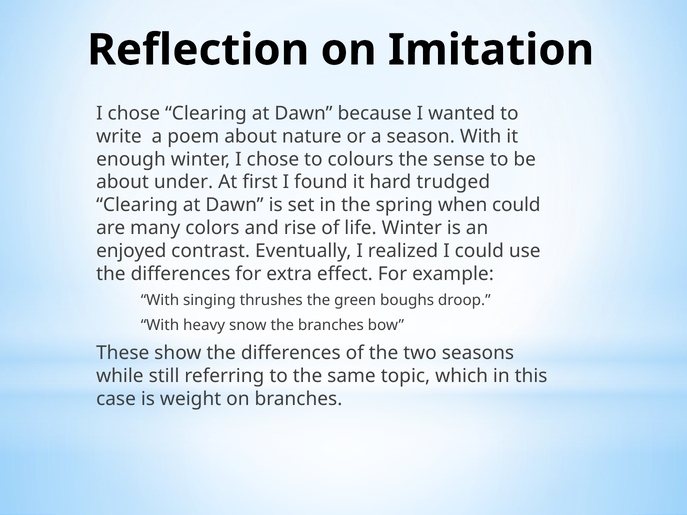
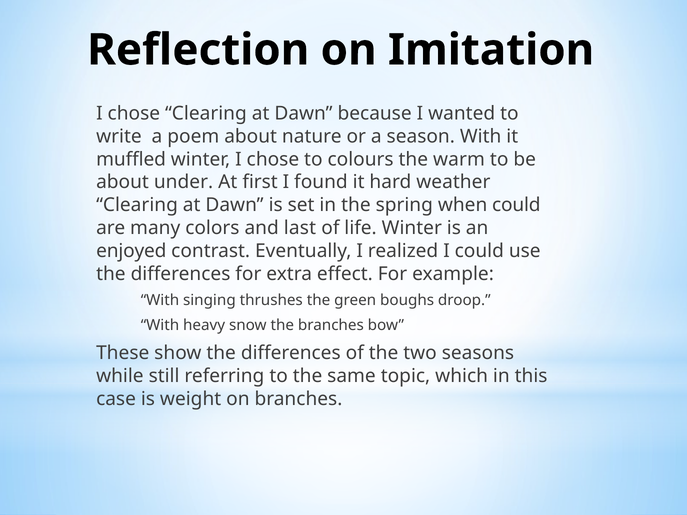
enough: enough -> muffled
sense: sense -> warm
trudged: trudged -> weather
rise: rise -> last
